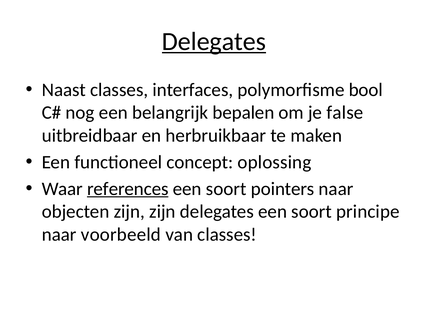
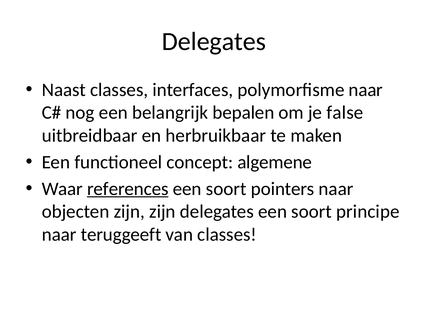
Delegates at (214, 41) underline: present -> none
polymorfisme bool: bool -> naar
oplossing: oplossing -> algemene
voorbeeld: voorbeeld -> teruggeeft
